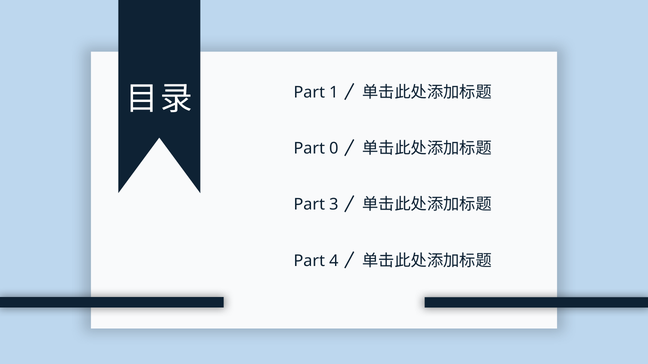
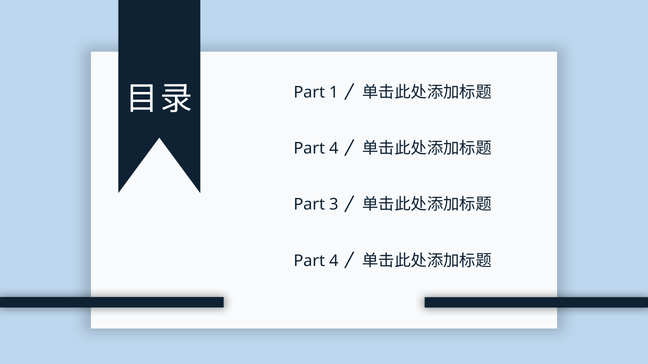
0 at (334, 149): 0 -> 4
